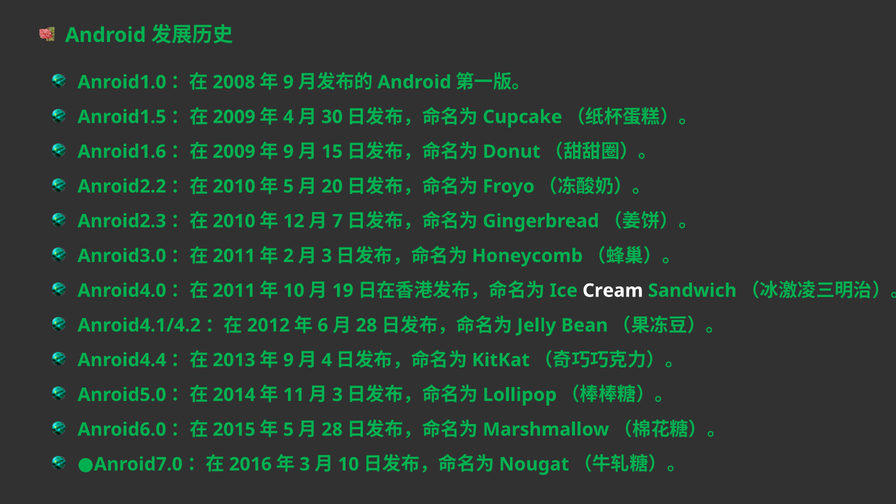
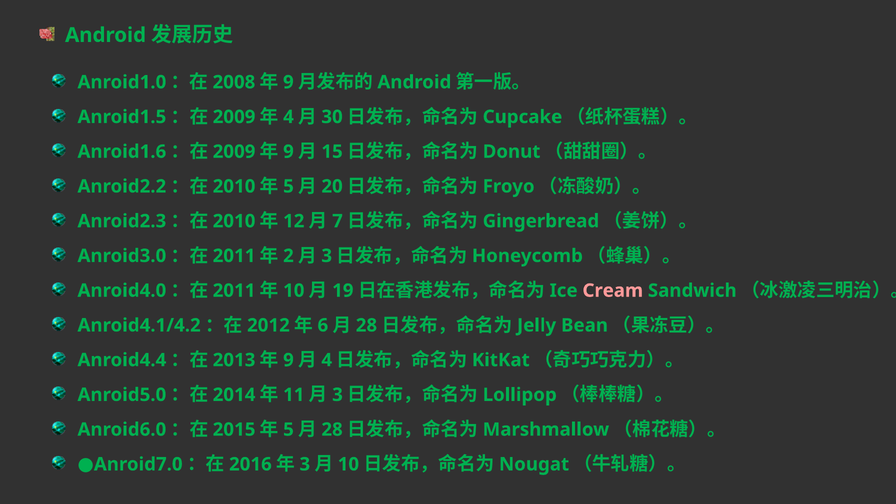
Cream colour: white -> pink
